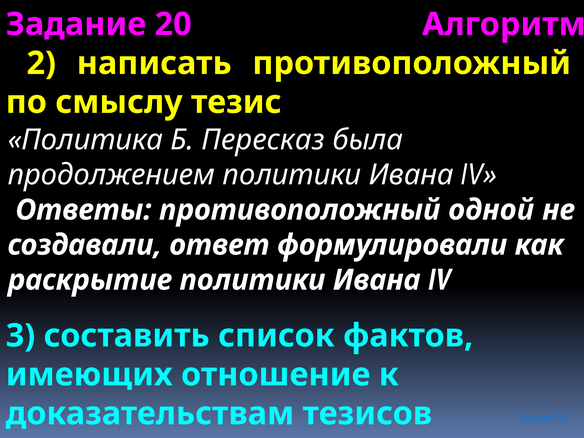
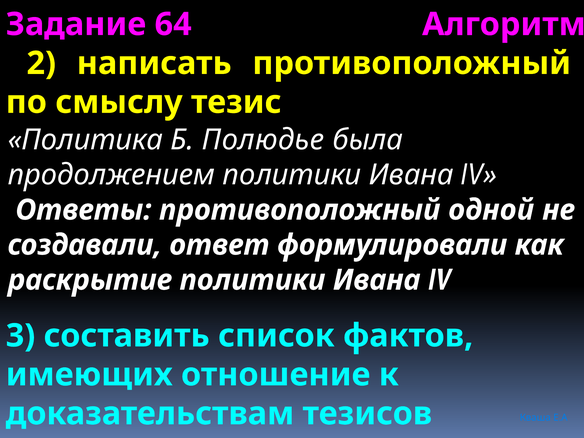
20: 20 -> 64
Пересказ: Пересказ -> Полюдье
